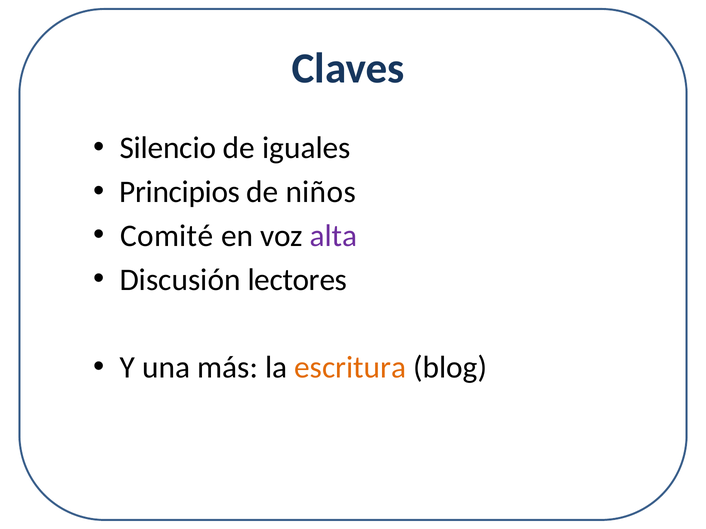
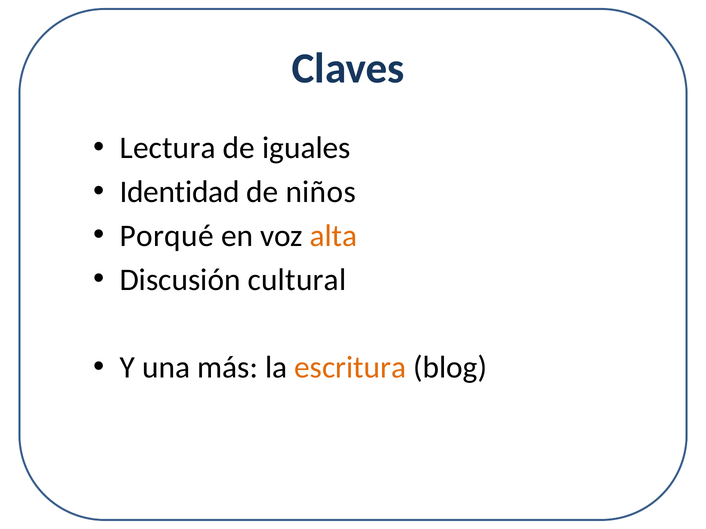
Silencio: Silencio -> Lectura
Principios: Principios -> Identidad
Comité: Comité -> Porqué
alta colour: purple -> orange
lectores: lectores -> cultural
